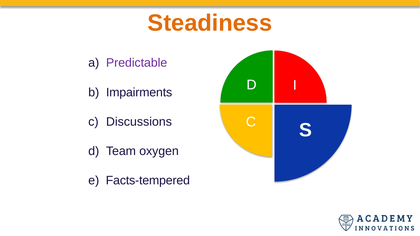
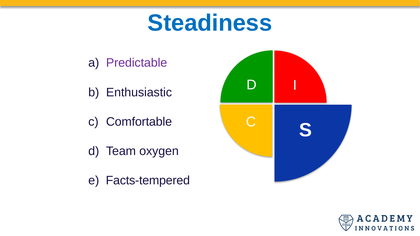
Steadiness colour: orange -> blue
Impairments: Impairments -> Enthusiastic
Discussions: Discussions -> Comfortable
